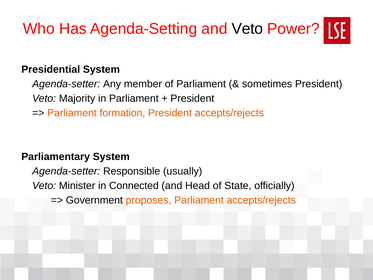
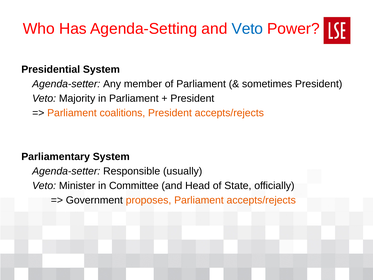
Veto at (247, 29) colour: black -> blue
formation: formation -> coalitions
Connected: Connected -> Committee
